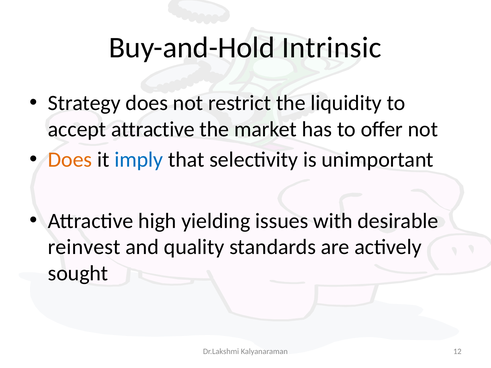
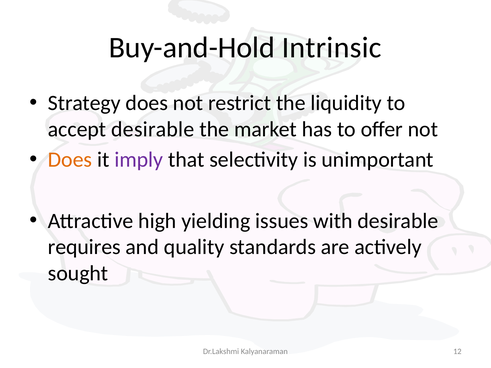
accept attractive: attractive -> desirable
imply colour: blue -> purple
reinvest: reinvest -> requires
